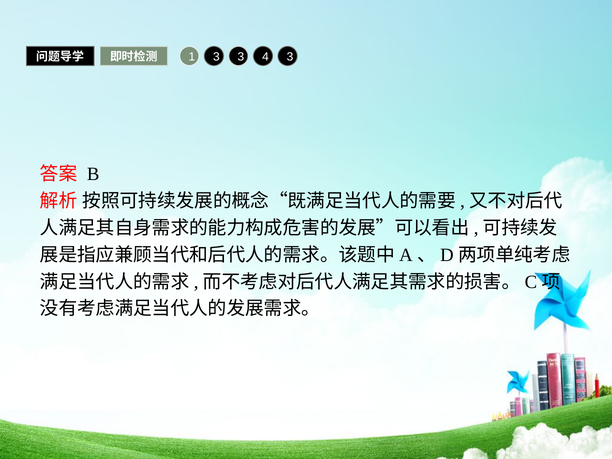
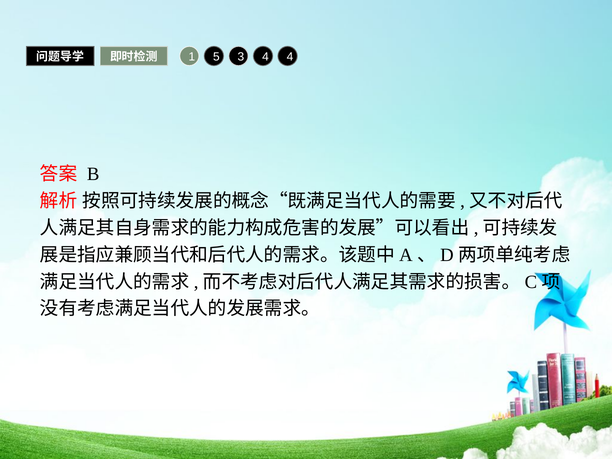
1 3: 3 -> 5
4 3: 3 -> 4
